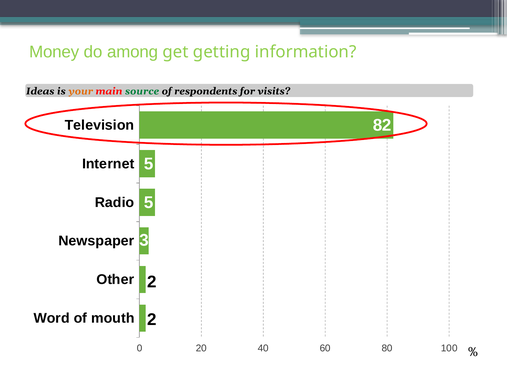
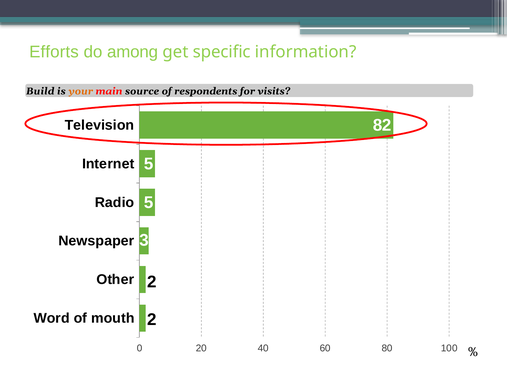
Money: Money -> Efforts
getting: getting -> specific
Ideas: Ideas -> Build
source colour: green -> black
